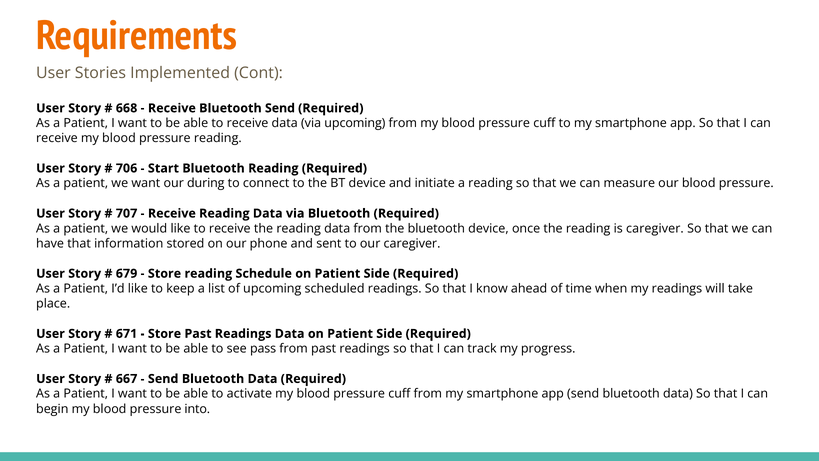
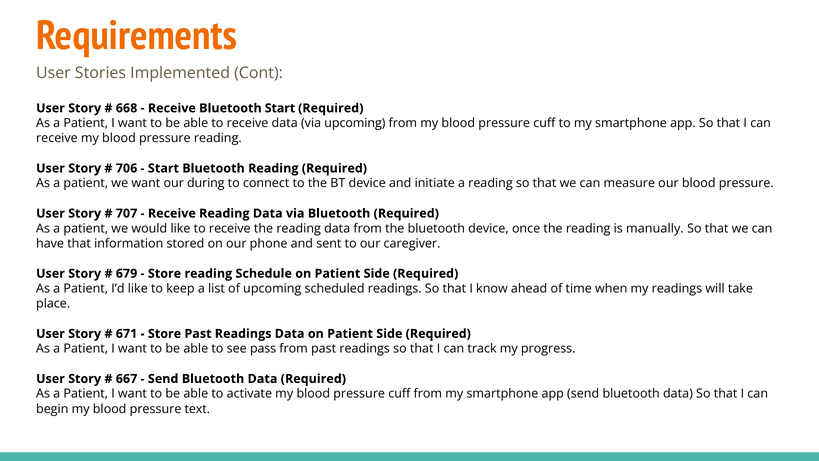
Bluetooth Send: Send -> Start
is caregiver: caregiver -> manually
into: into -> text
